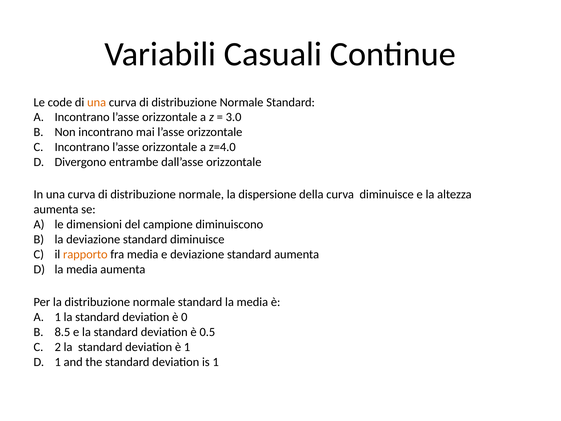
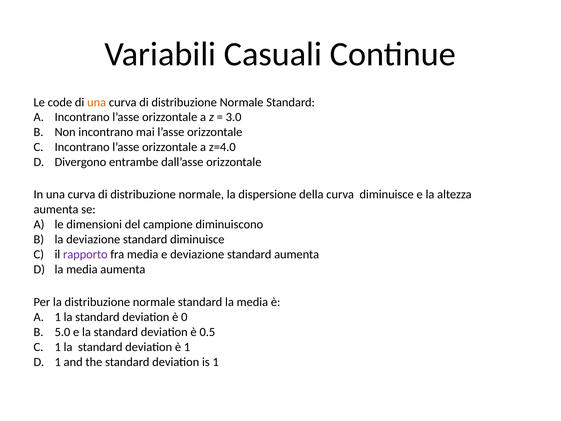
rapporto colour: orange -> purple
8.5: 8.5 -> 5.0
2 at (58, 347): 2 -> 1
